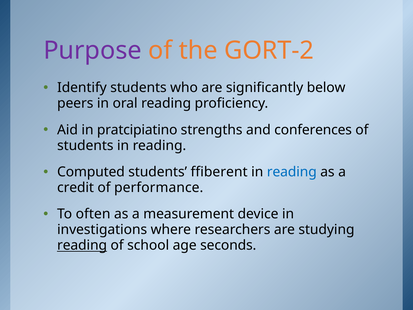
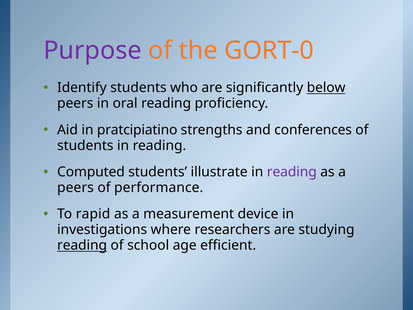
GORT-2: GORT-2 -> GORT-0
below underline: none -> present
ffiberent: ffiberent -> illustrate
reading at (292, 172) colour: blue -> purple
credit at (76, 187): credit -> peers
often: often -> rapid
seconds: seconds -> efficient
